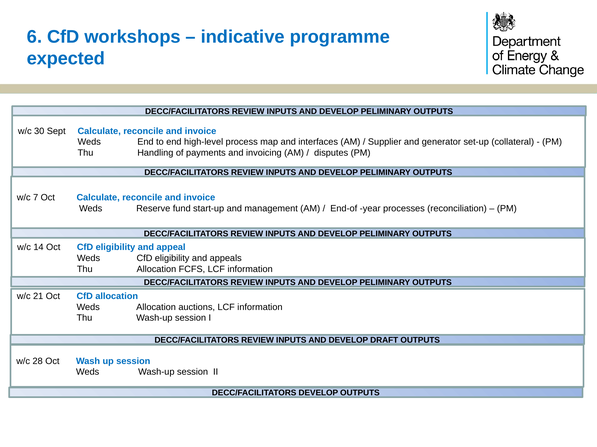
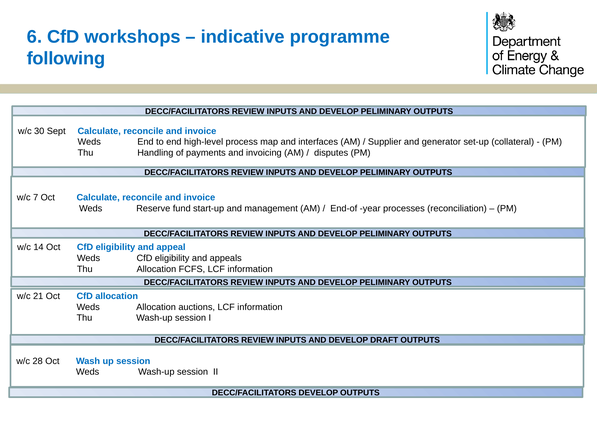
expected: expected -> following
